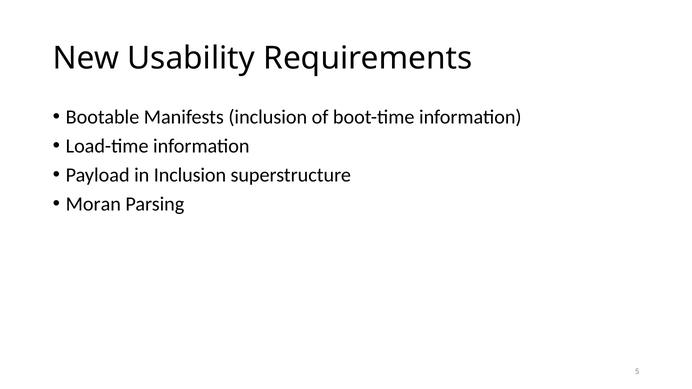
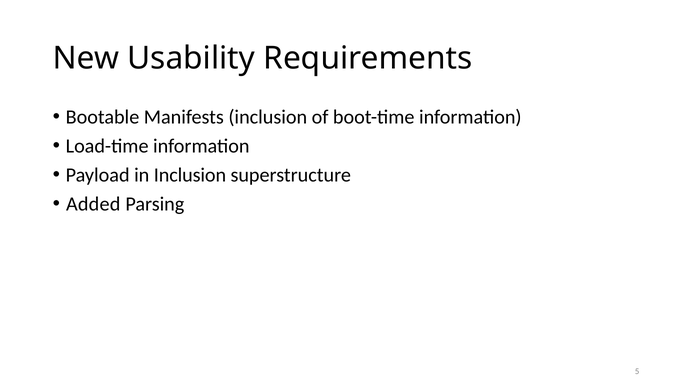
Moran: Moran -> Added
